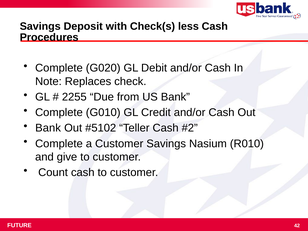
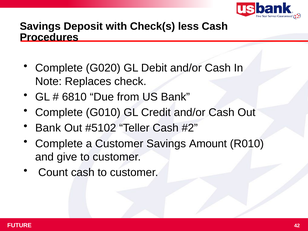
2255: 2255 -> 6810
Nasium: Nasium -> Amount
